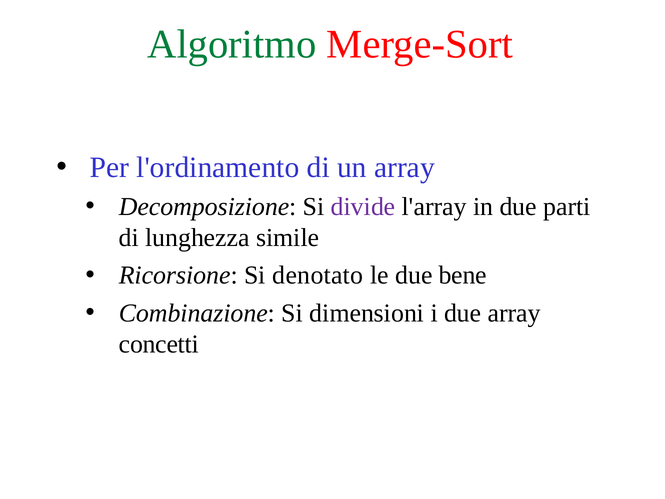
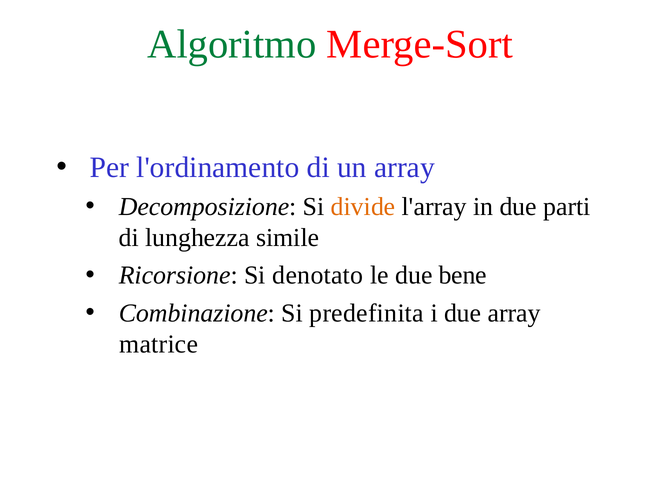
divide colour: purple -> orange
dimensioni: dimensioni -> predefinita
concetti: concetti -> matrice
